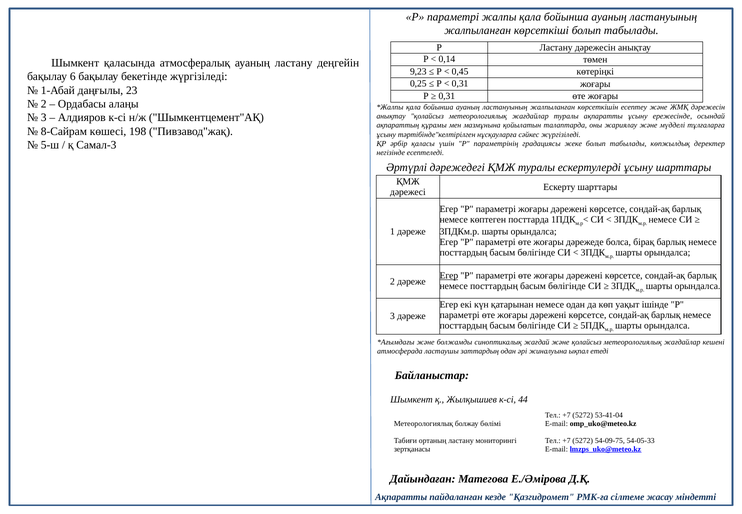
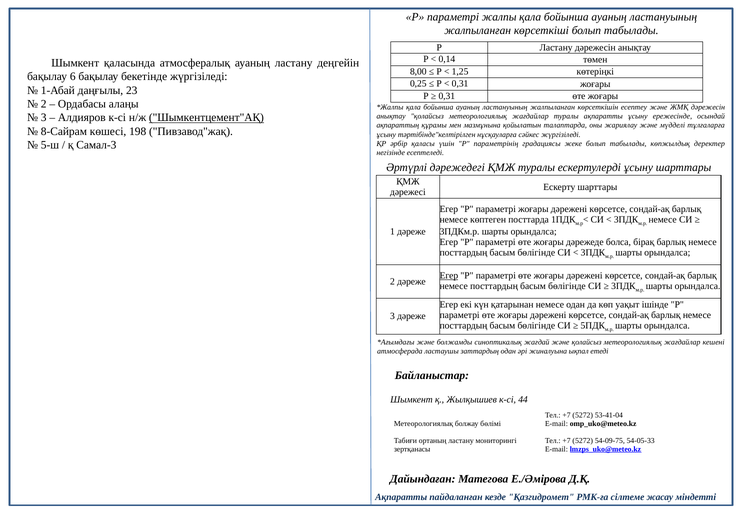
9,23: 9,23 -> 8,00
0,45: 0,45 -> 1,25
Шымкентцемент"АҚ underline: none -> present
